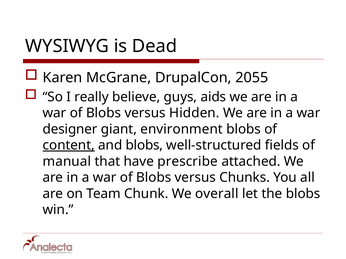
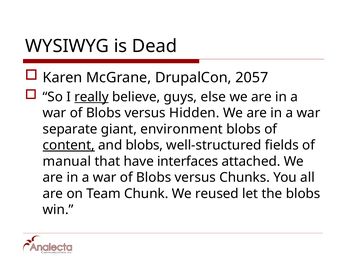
2055: 2055 -> 2057
really underline: none -> present
aids: aids -> else
designer: designer -> separate
prescribe: prescribe -> interfaces
overall: overall -> reused
